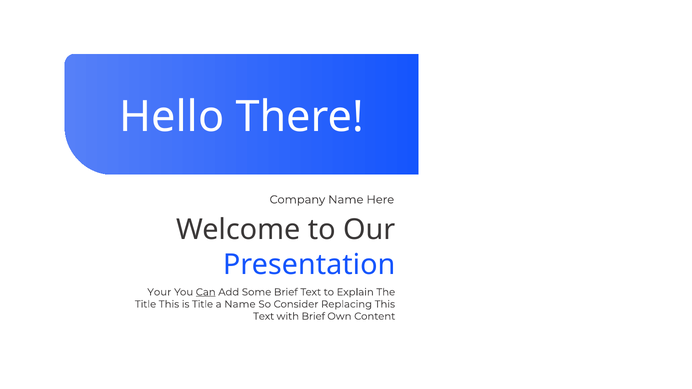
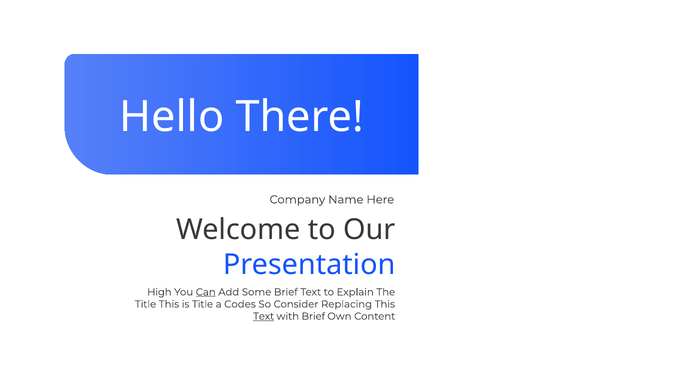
Your: Your -> High
a Name: Name -> Codes
Text at (264, 317) underline: none -> present
